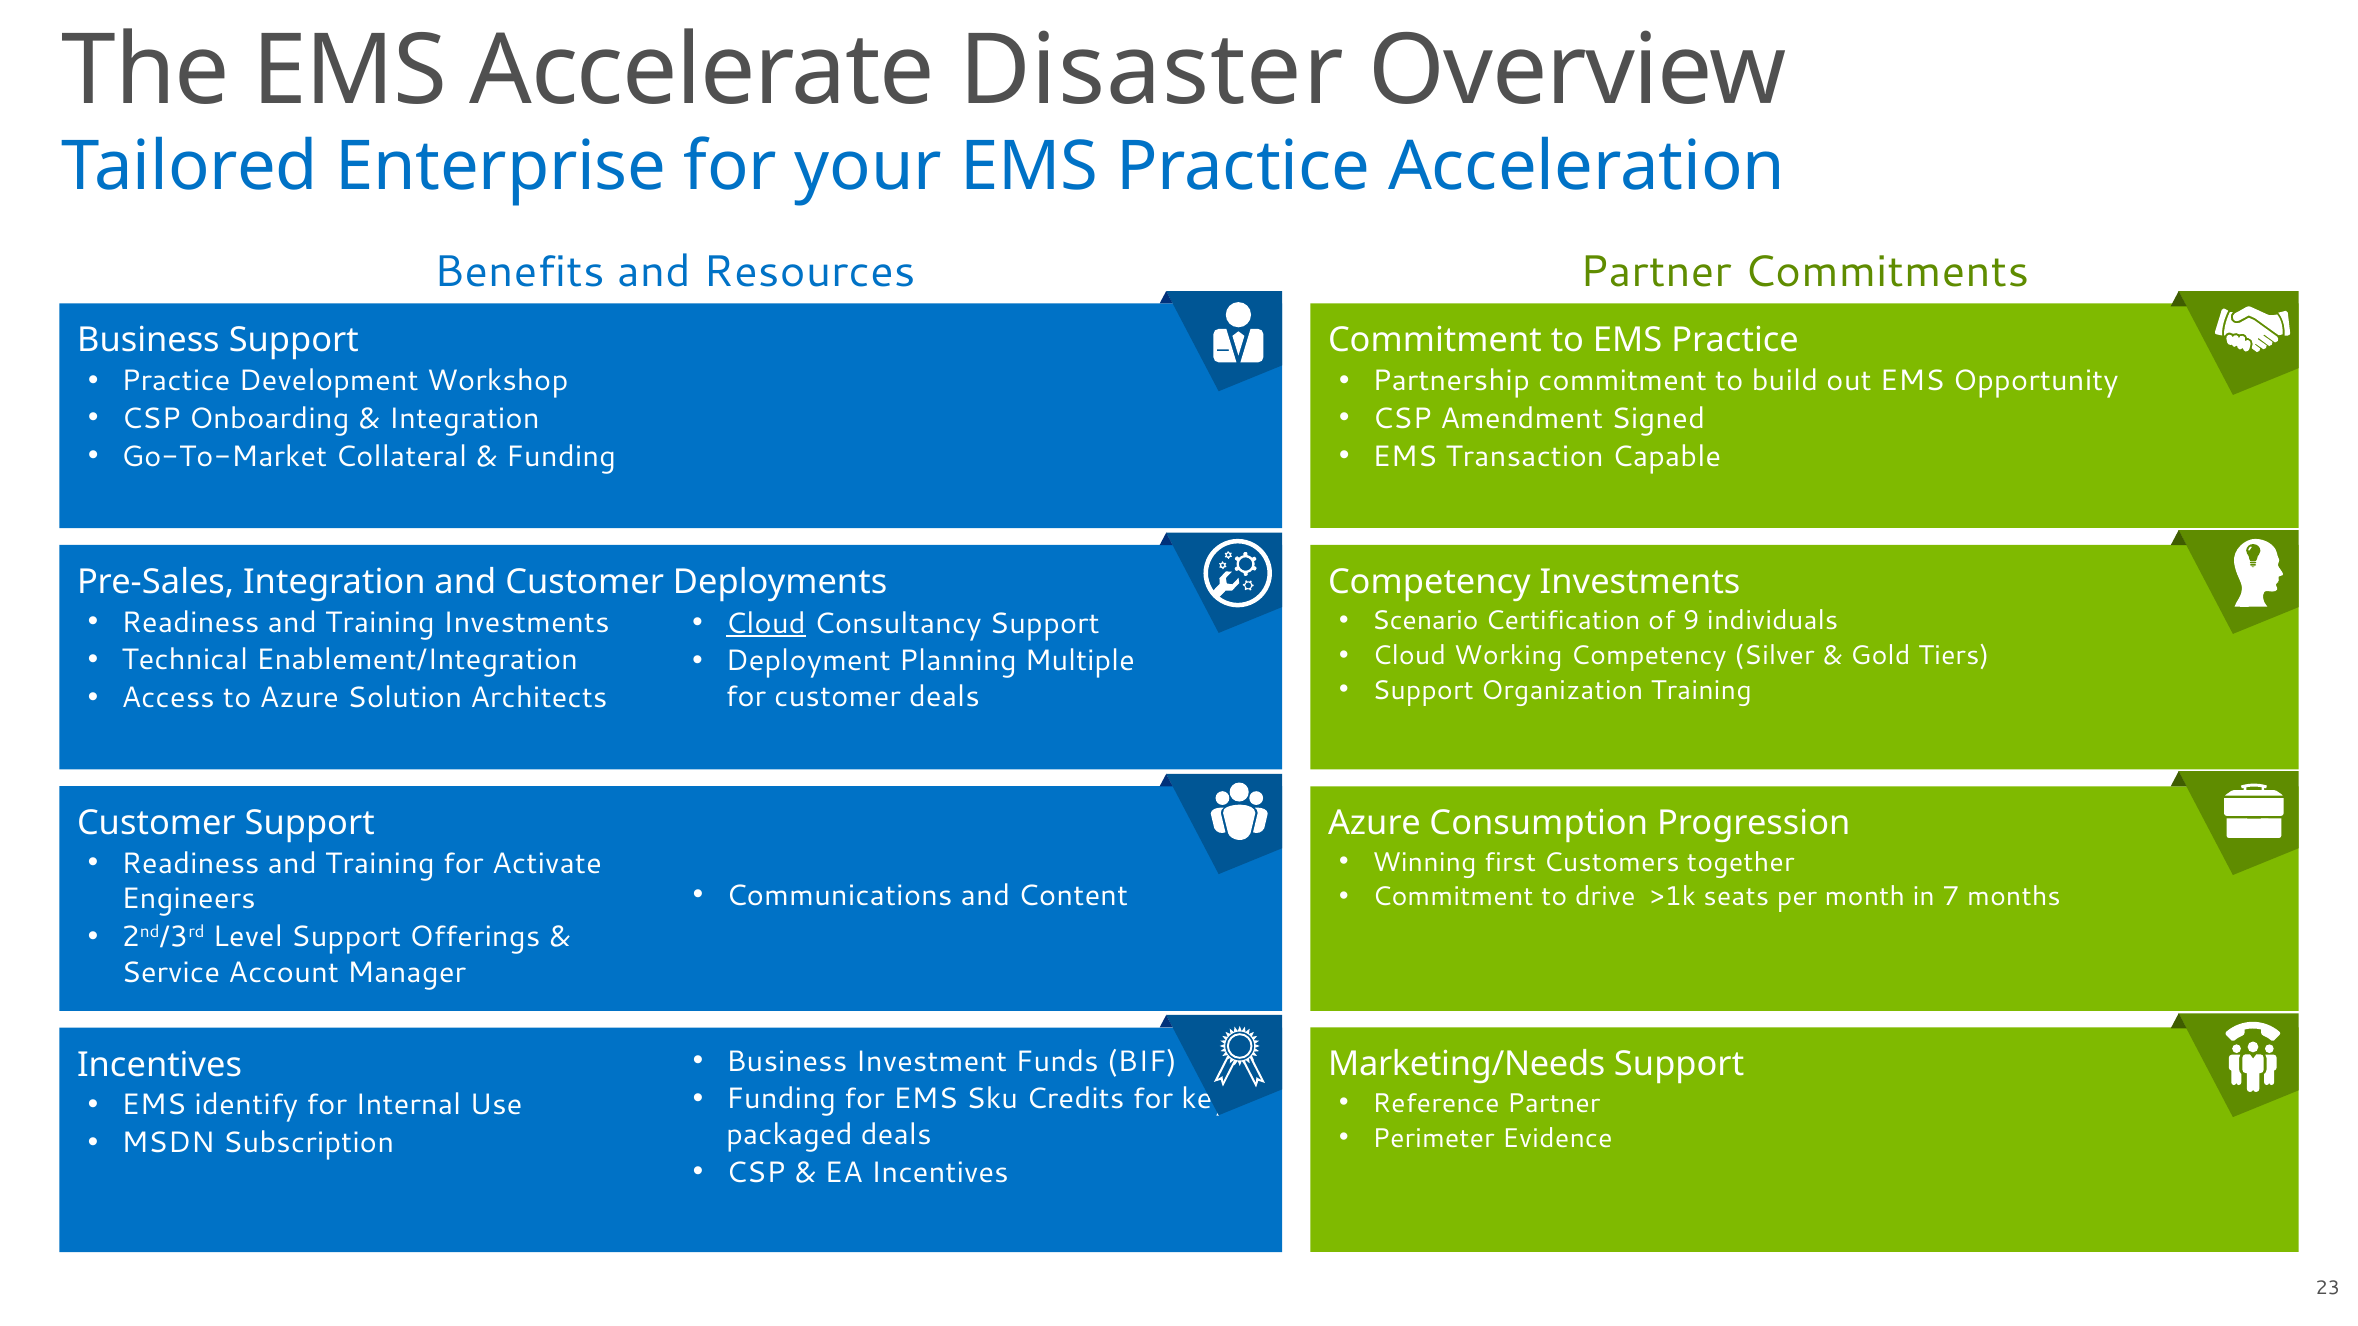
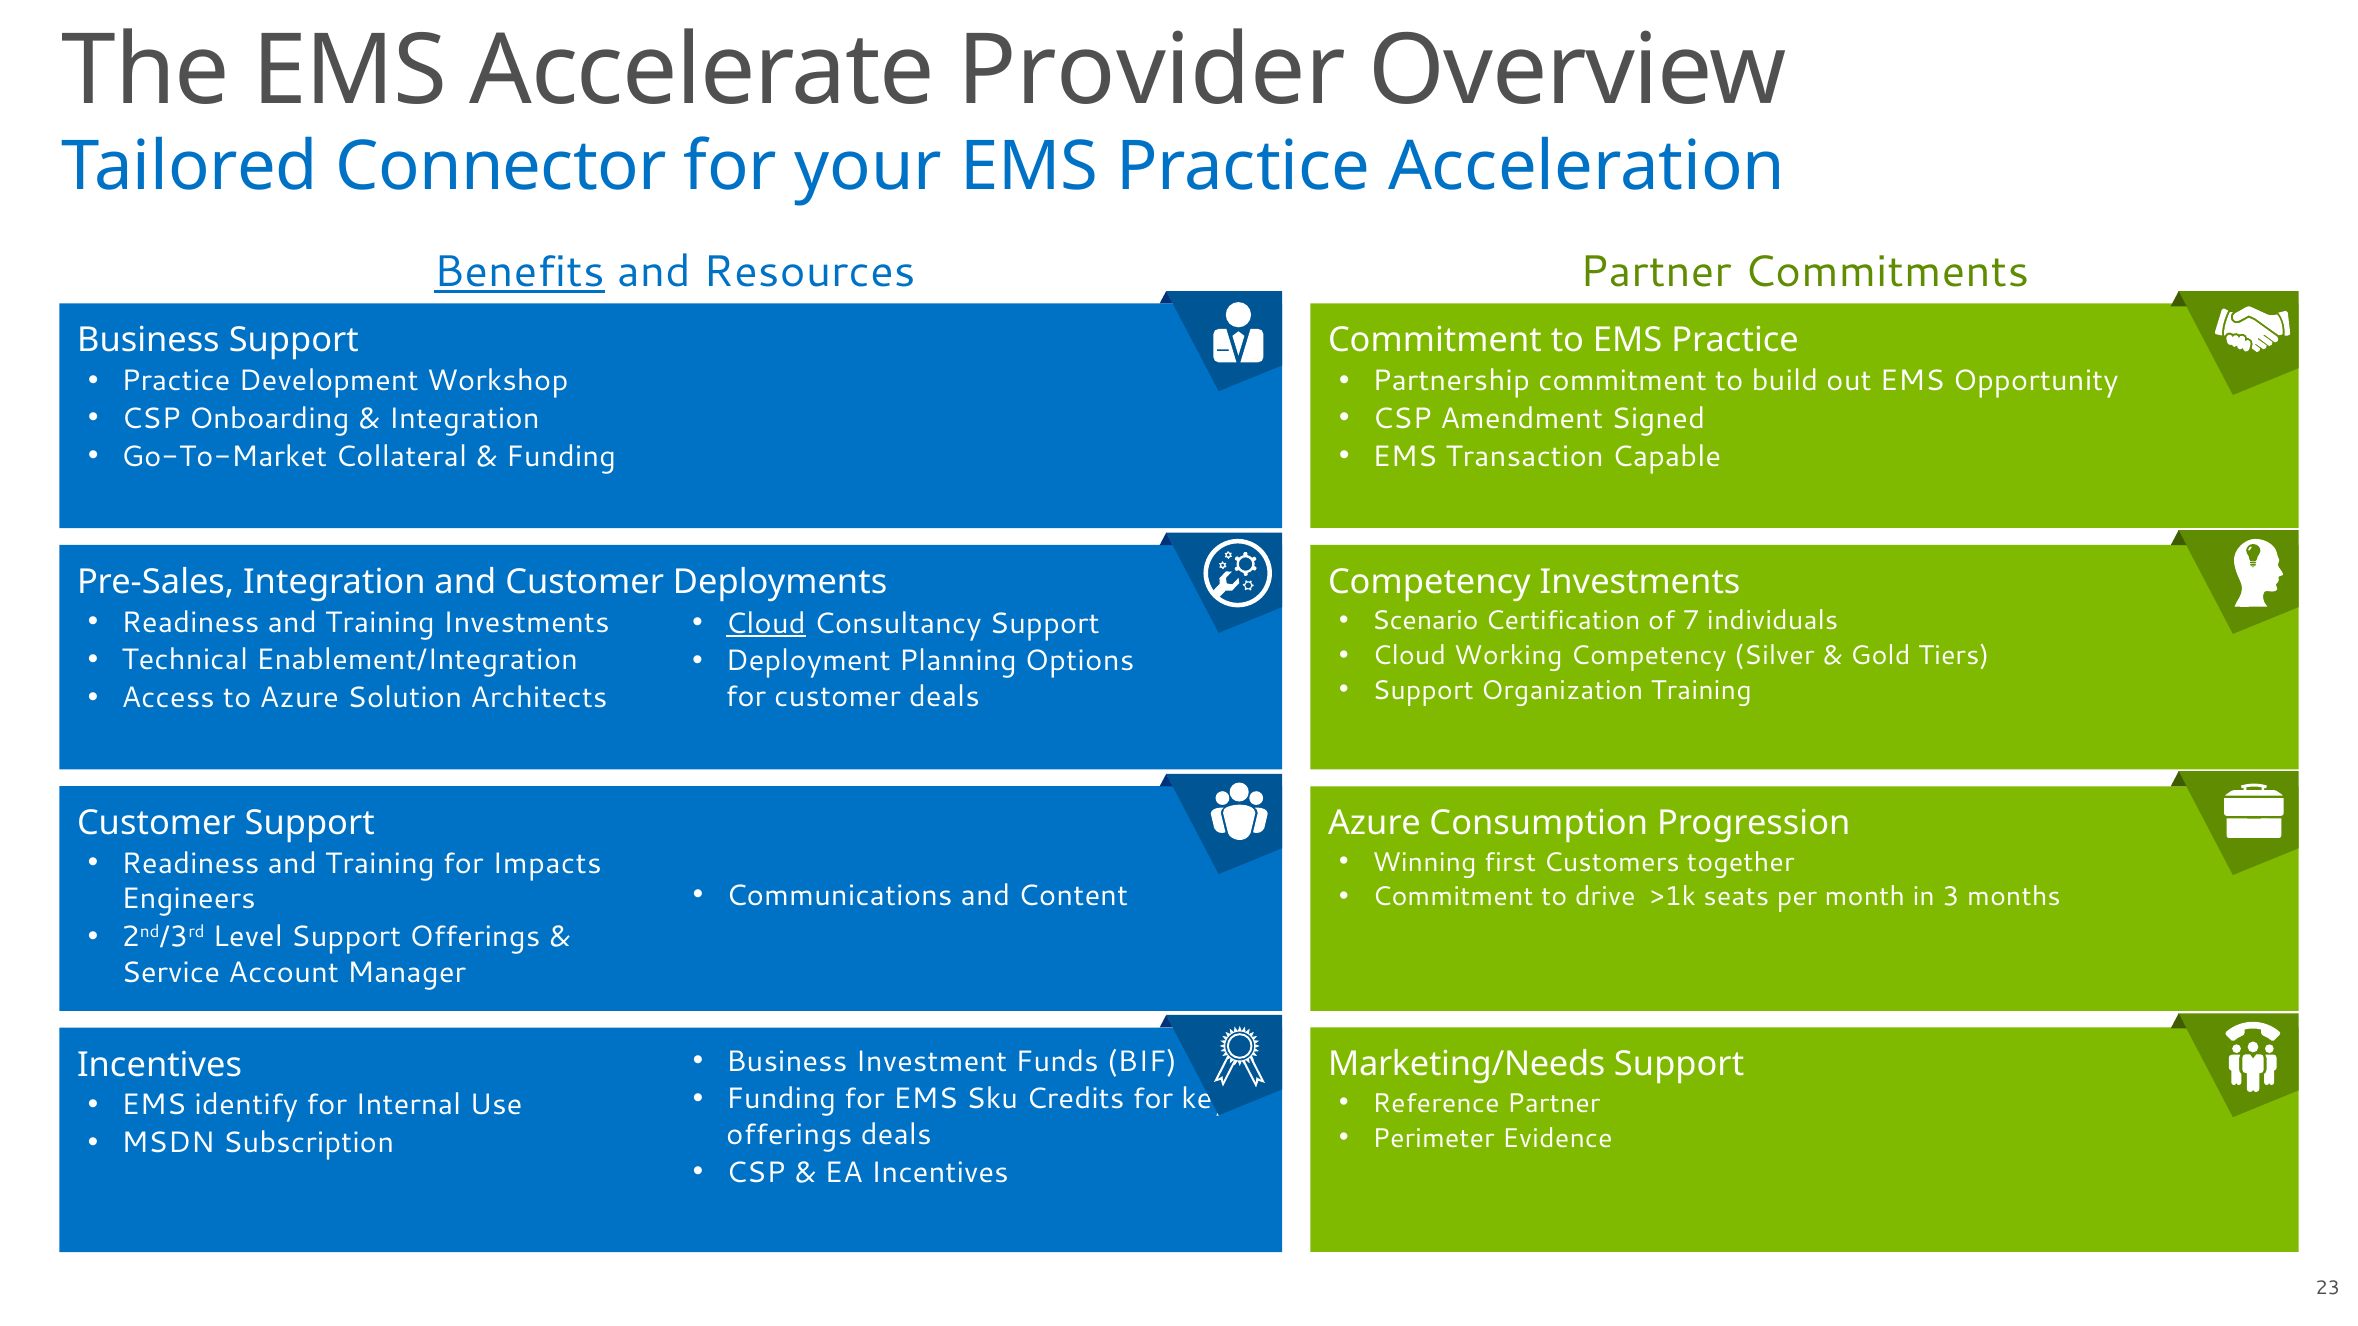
Disaster: Disaster -> Provider
Enterprise: Enterprise -> Connector
Benefits underline: none -> present
9: 9 -> 7
Multiple: Multiple -> Options
Activate: Activate -> Impacts
7: 7 -> 3
packaged at (789, 1135): packaged -> offerings
